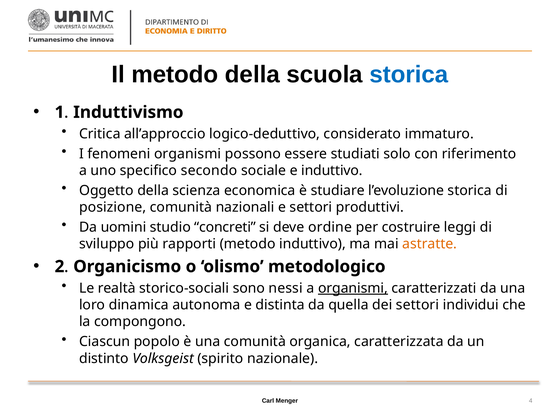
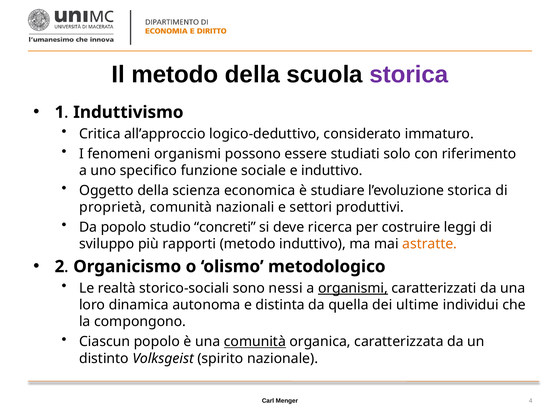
storica at (409, 75) colour: blue -> purple
secondo: secondo -> funzione
posizione: posizione -> proprietà
Da uomini: uomini -> popolo
ordine: ordine -> ricerca
dei settori: settori -> ultime
comunità at (255, 342) underline: none -> present
